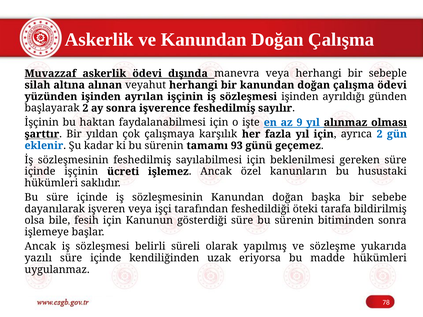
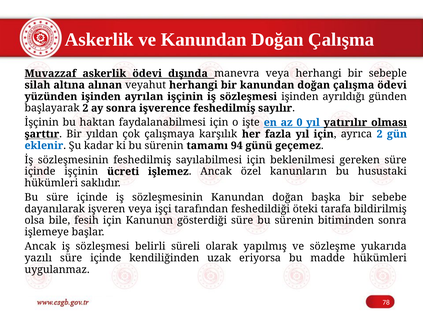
9: 9 -> 0
alınmaz: alınmaz -> yatırılır
93: 93 -> 94
